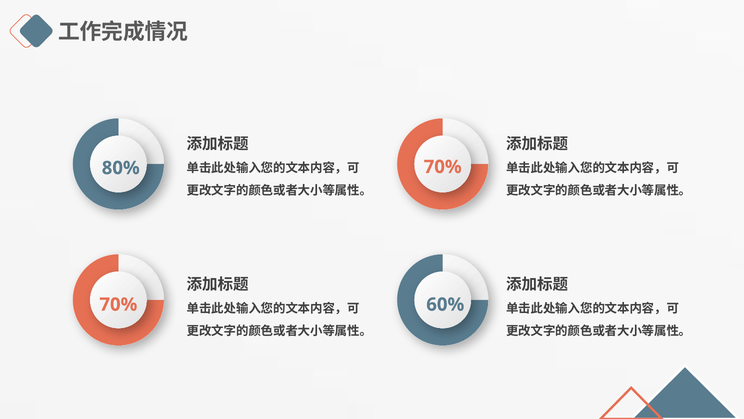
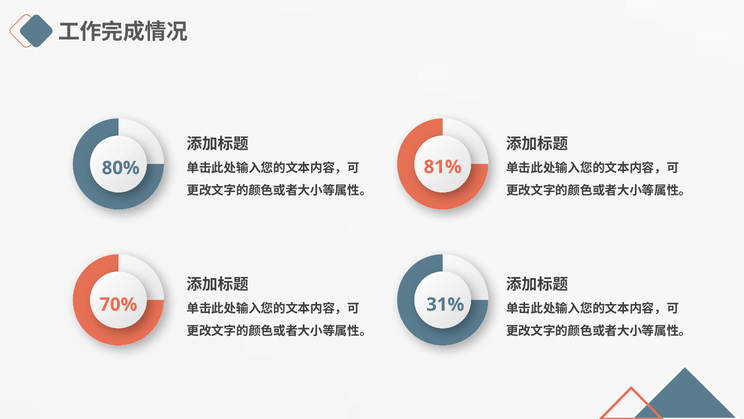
80% 70%: 70% -> 81%
60%: 60% -> 31%
